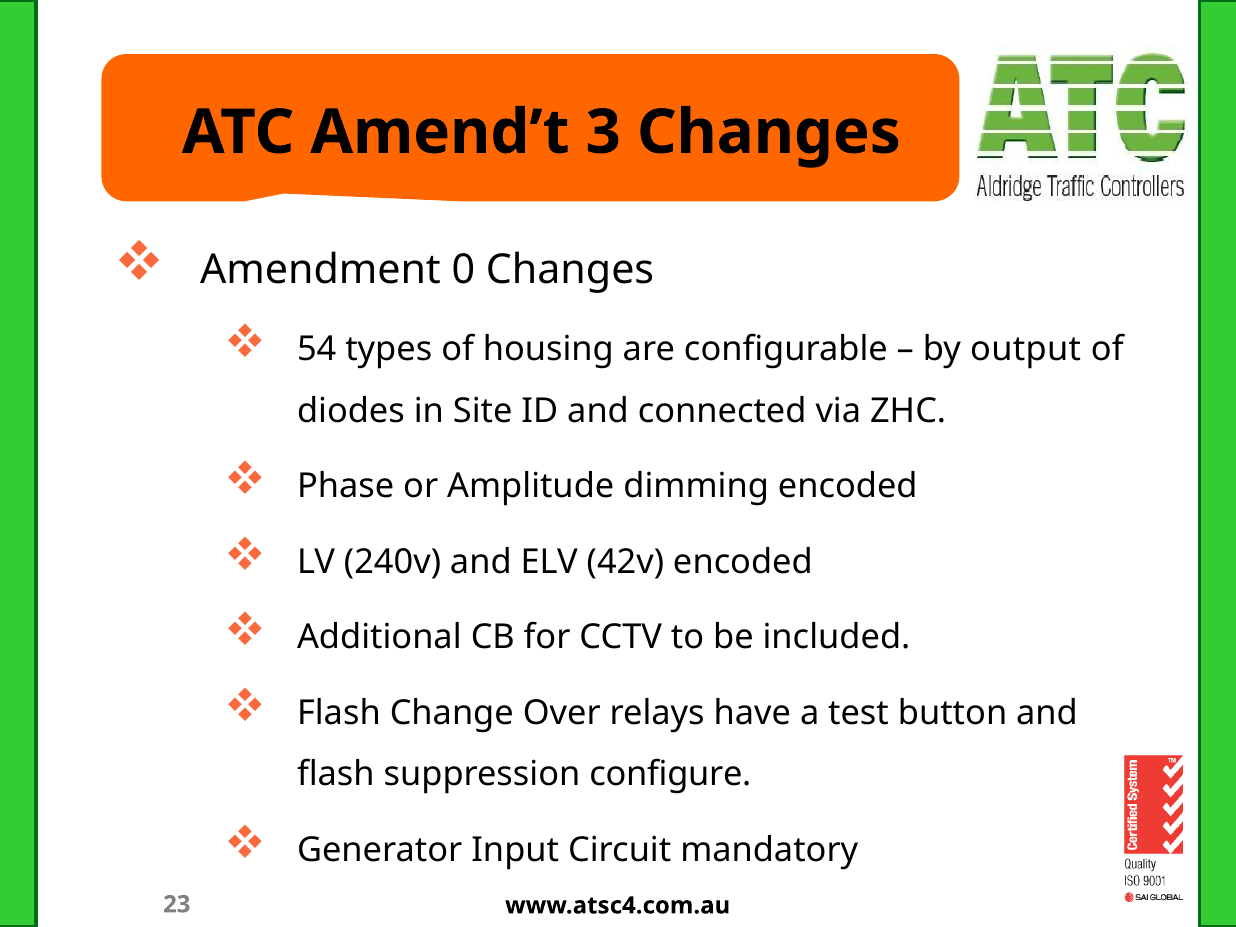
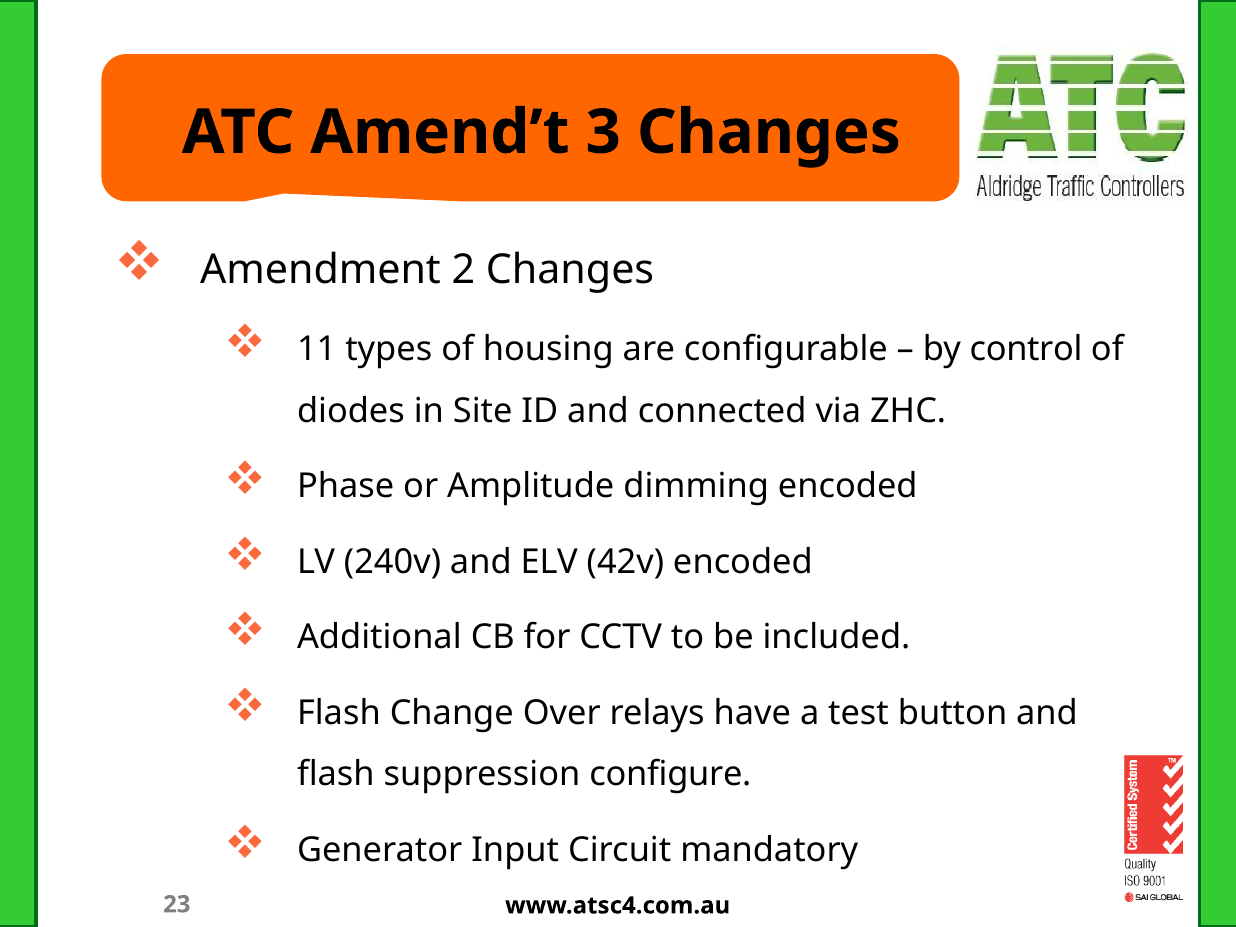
0: 0 -> 2
54: 54 -> 11
output: output -> control
